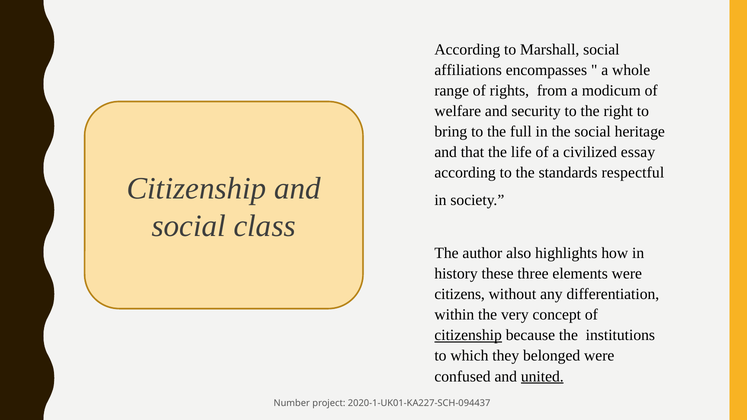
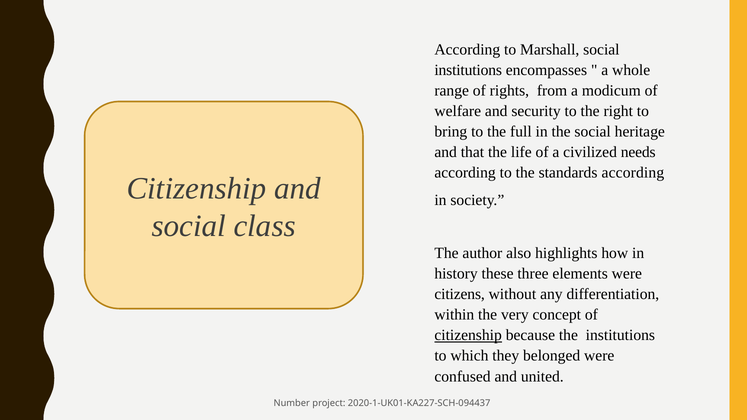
affiliations at (468, 70): affiliations -> institutions
essay: essay -> needs
standards respectful: respectful -> according
united underline: present -> none
